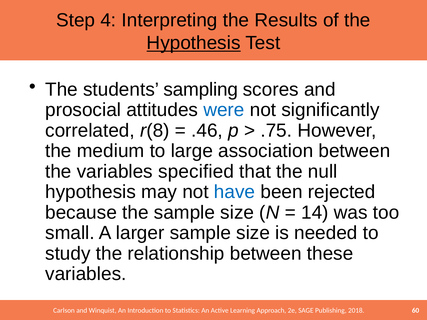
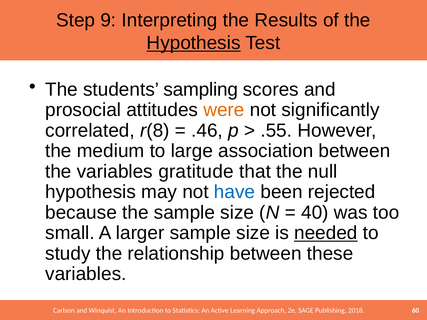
4: 4 -> 9
were colour: blue -> orange
.75: .75 -> .55
specified: specified -> gratitude
14: 14 -> 40
needed underline: none -> present
